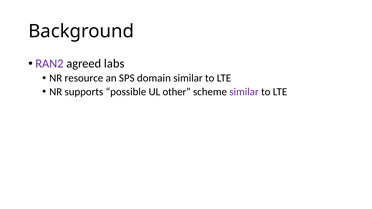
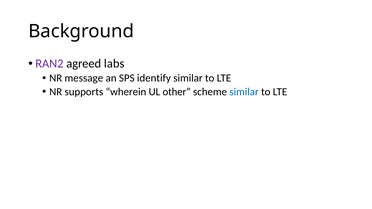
resource: resource -> message
domain: domain -> identify
possible: possible -> wherein
similar at (244, 92) colour: purple -> blue
